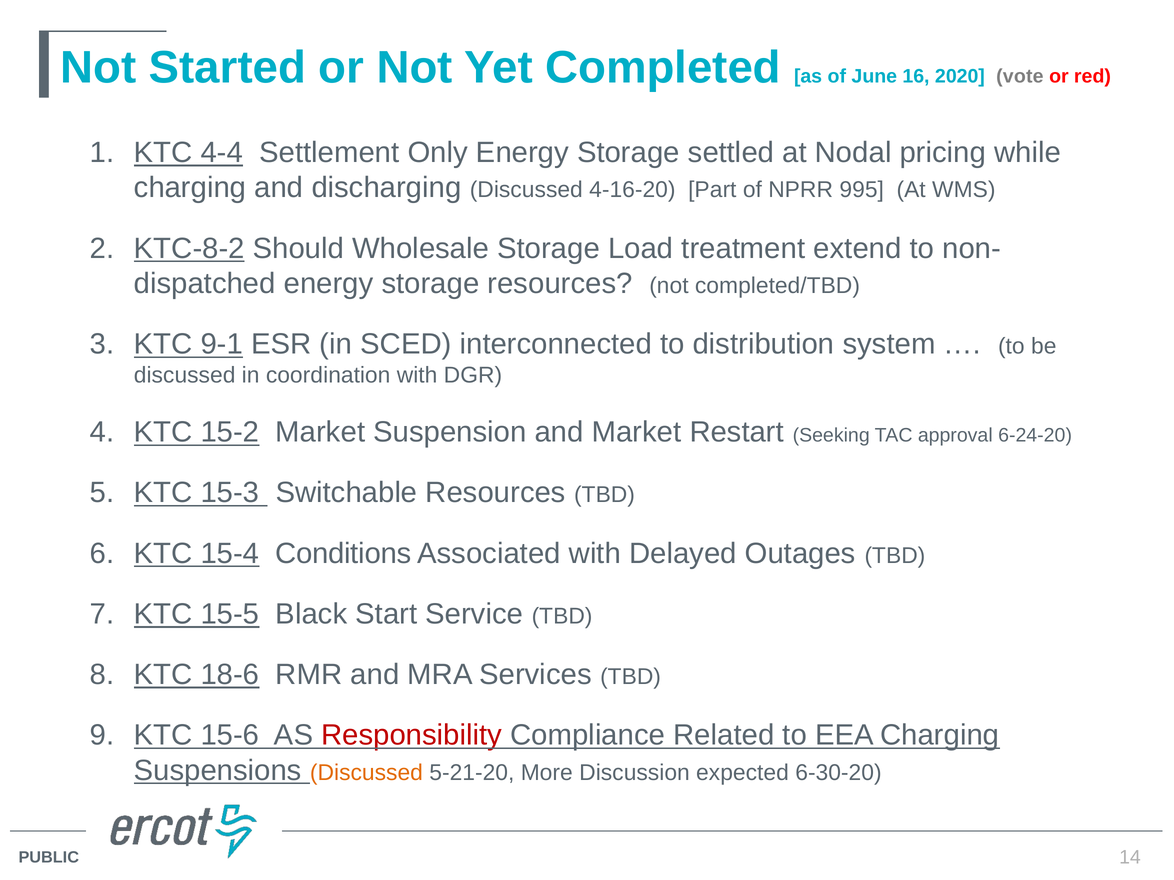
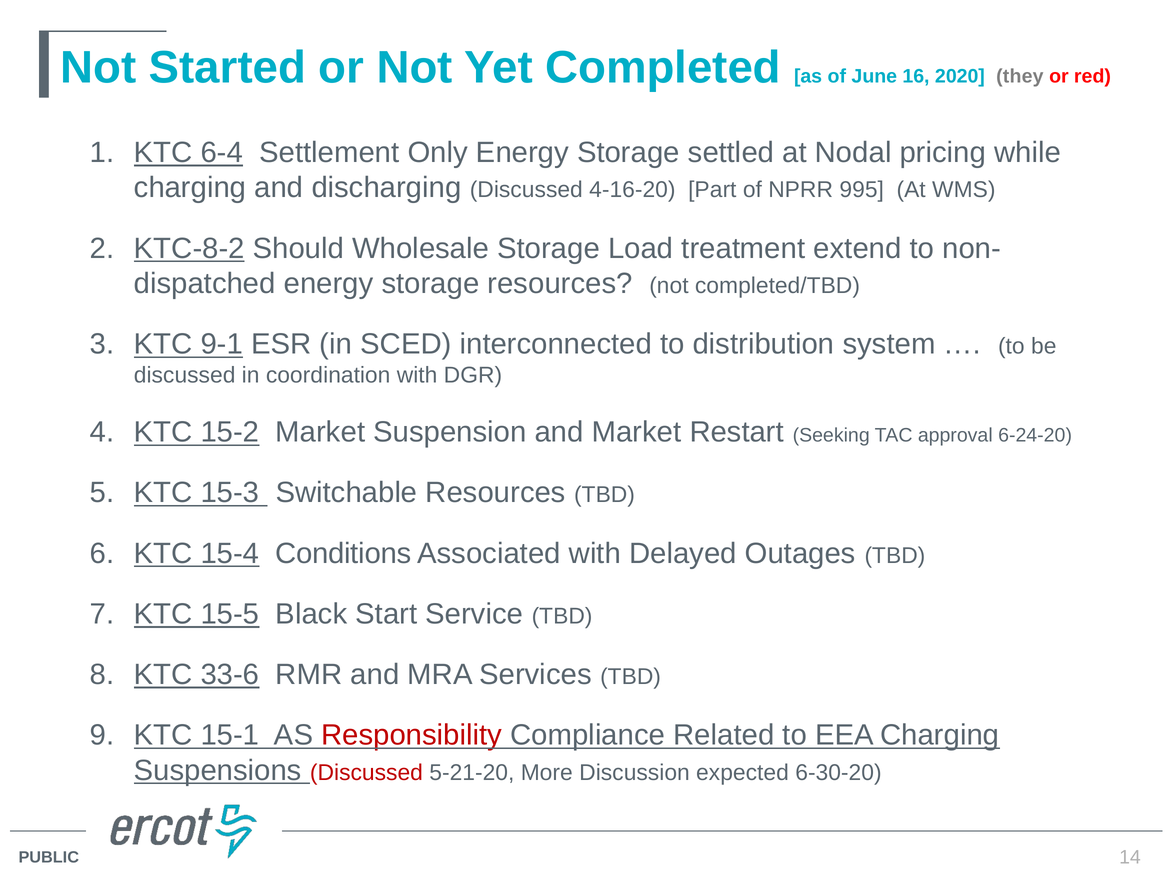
vote: vote -> they
4-4: 4-4 -> 6-4
18-6: 18-6 -> 33-6
15-6: 15-6 -> 15-1
Discussed at (366, 773) colour: orange -> red
